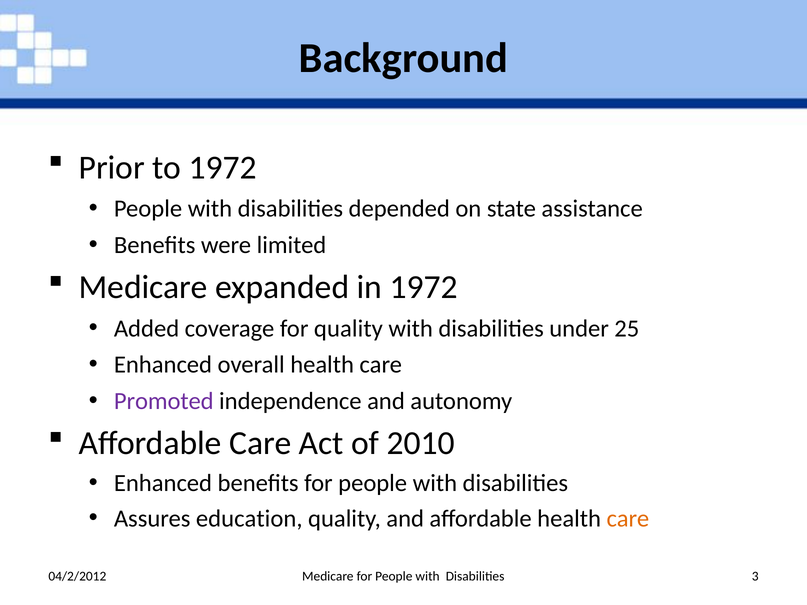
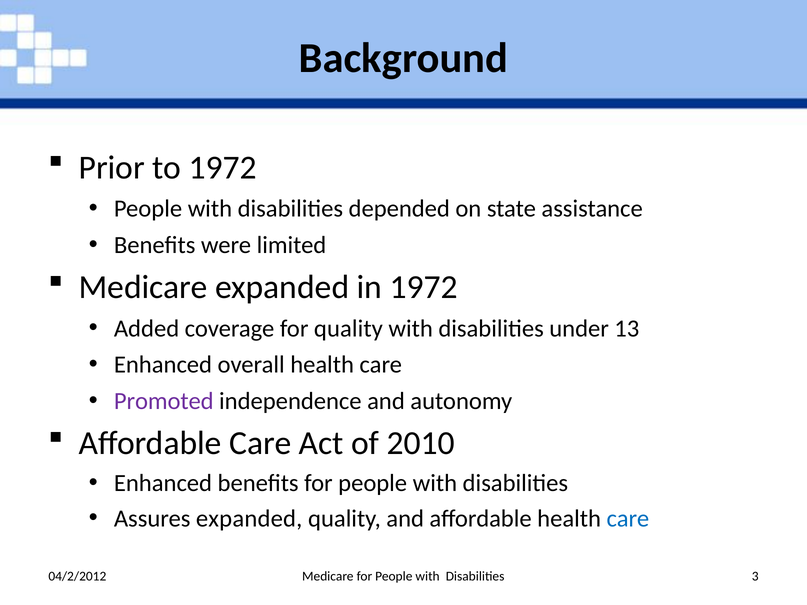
25: 25 -> 13
Assures education: education -> expanded
care at (628, 519) colour: orange -> blue
